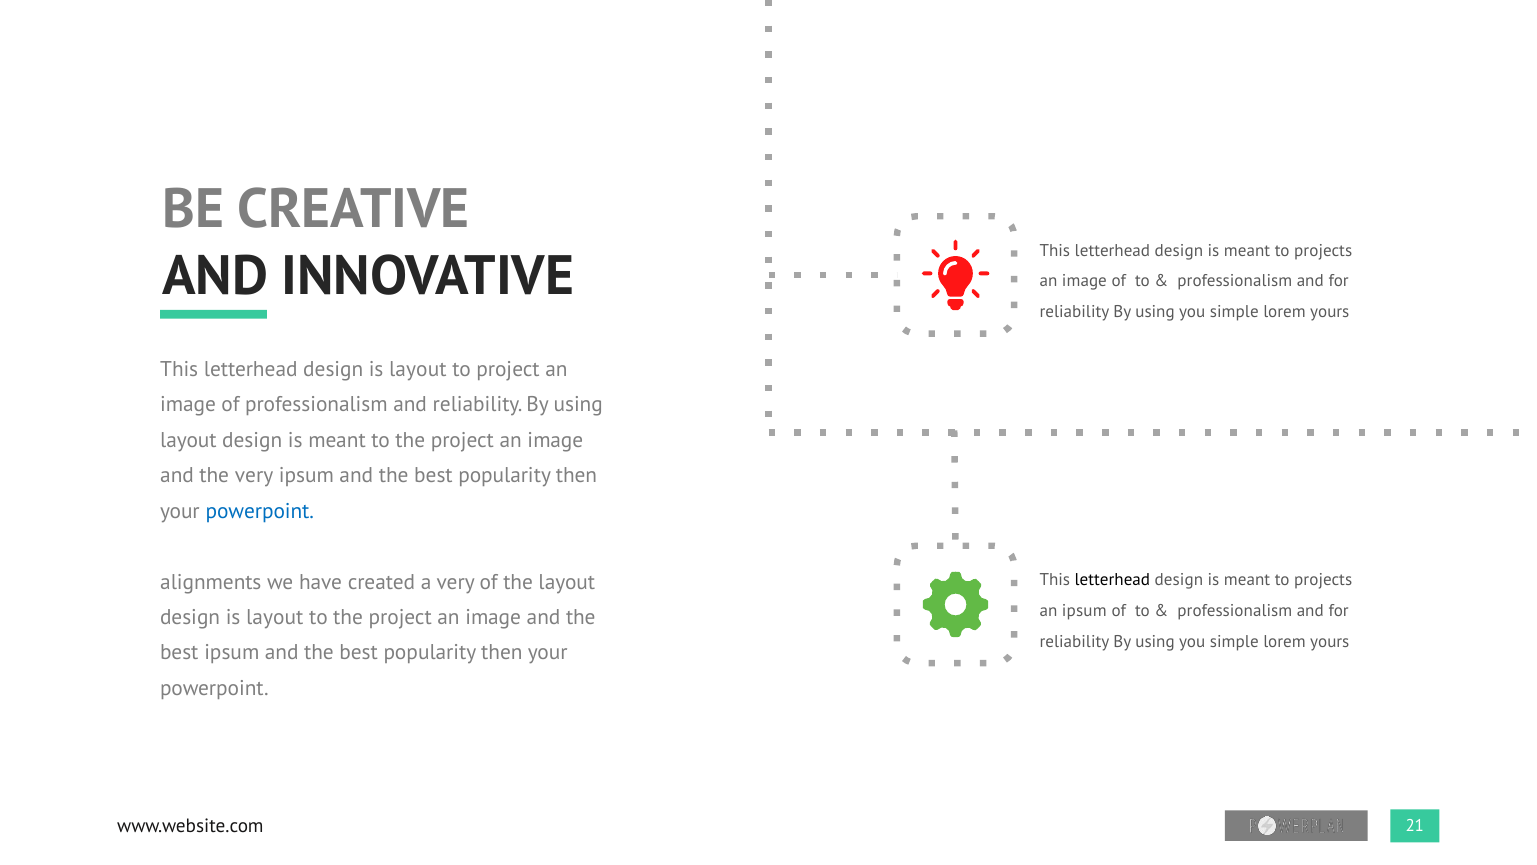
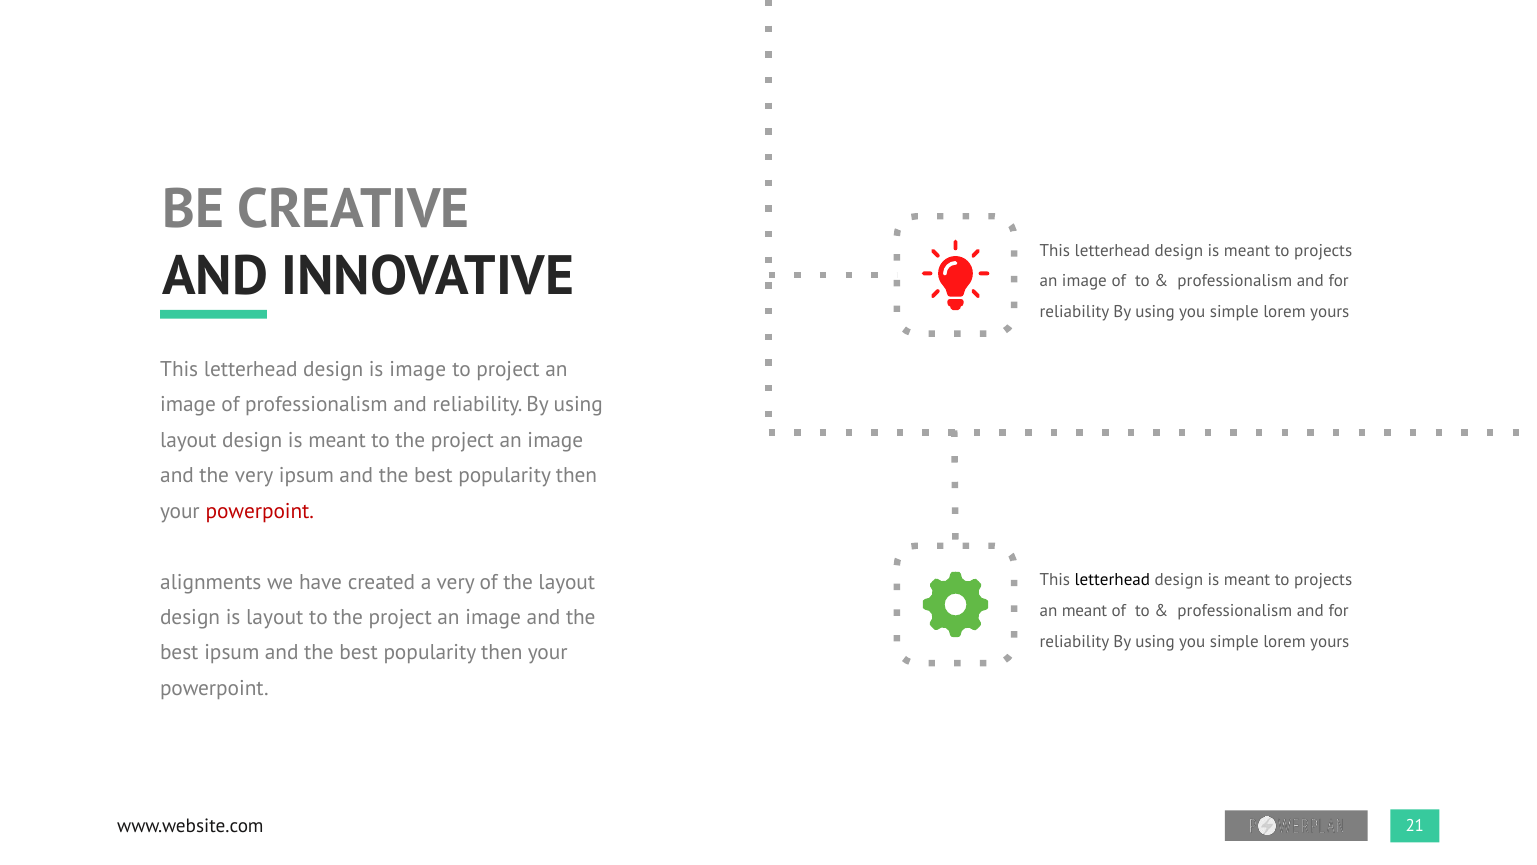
letterhead design is layout: layout -> image
powerpoint at (260, 511) colour: blue -> red
an ipsum: ipsum -> meant
